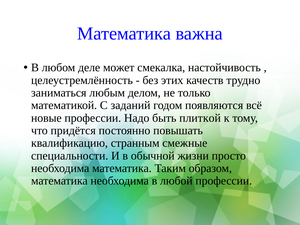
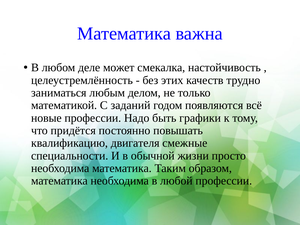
плиткой: плиткой -> графики
странным: странным -> двигателя
